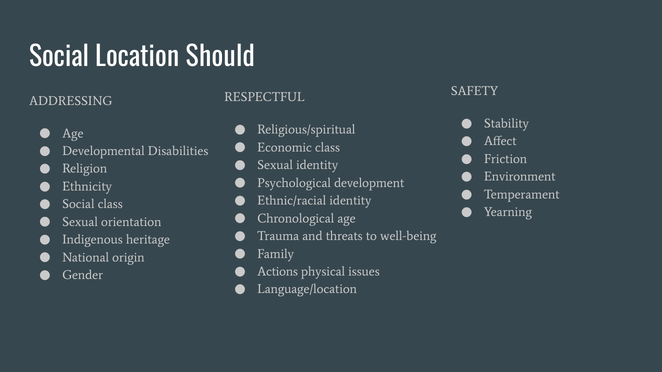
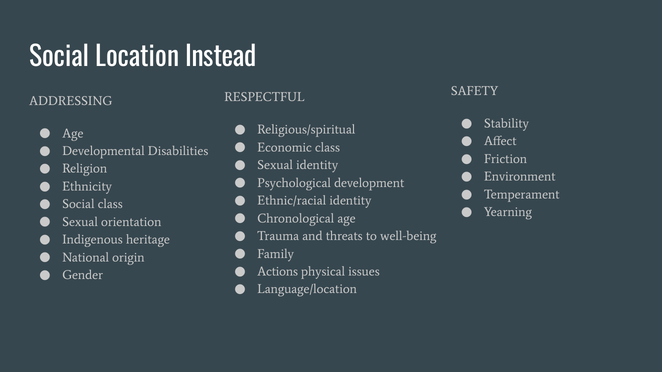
Should: Should -> Instead
